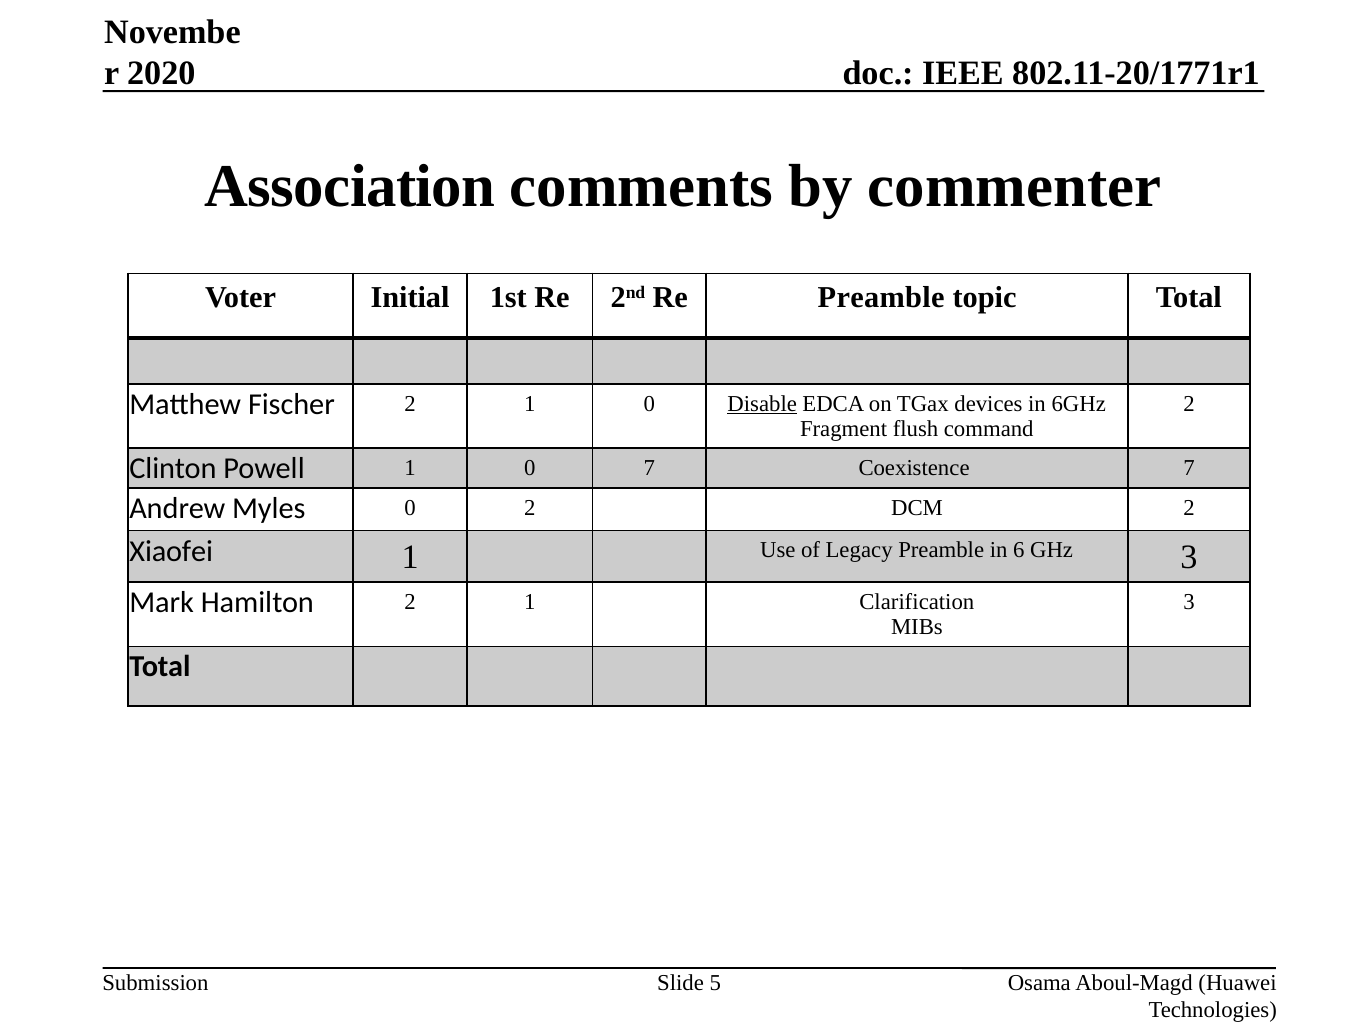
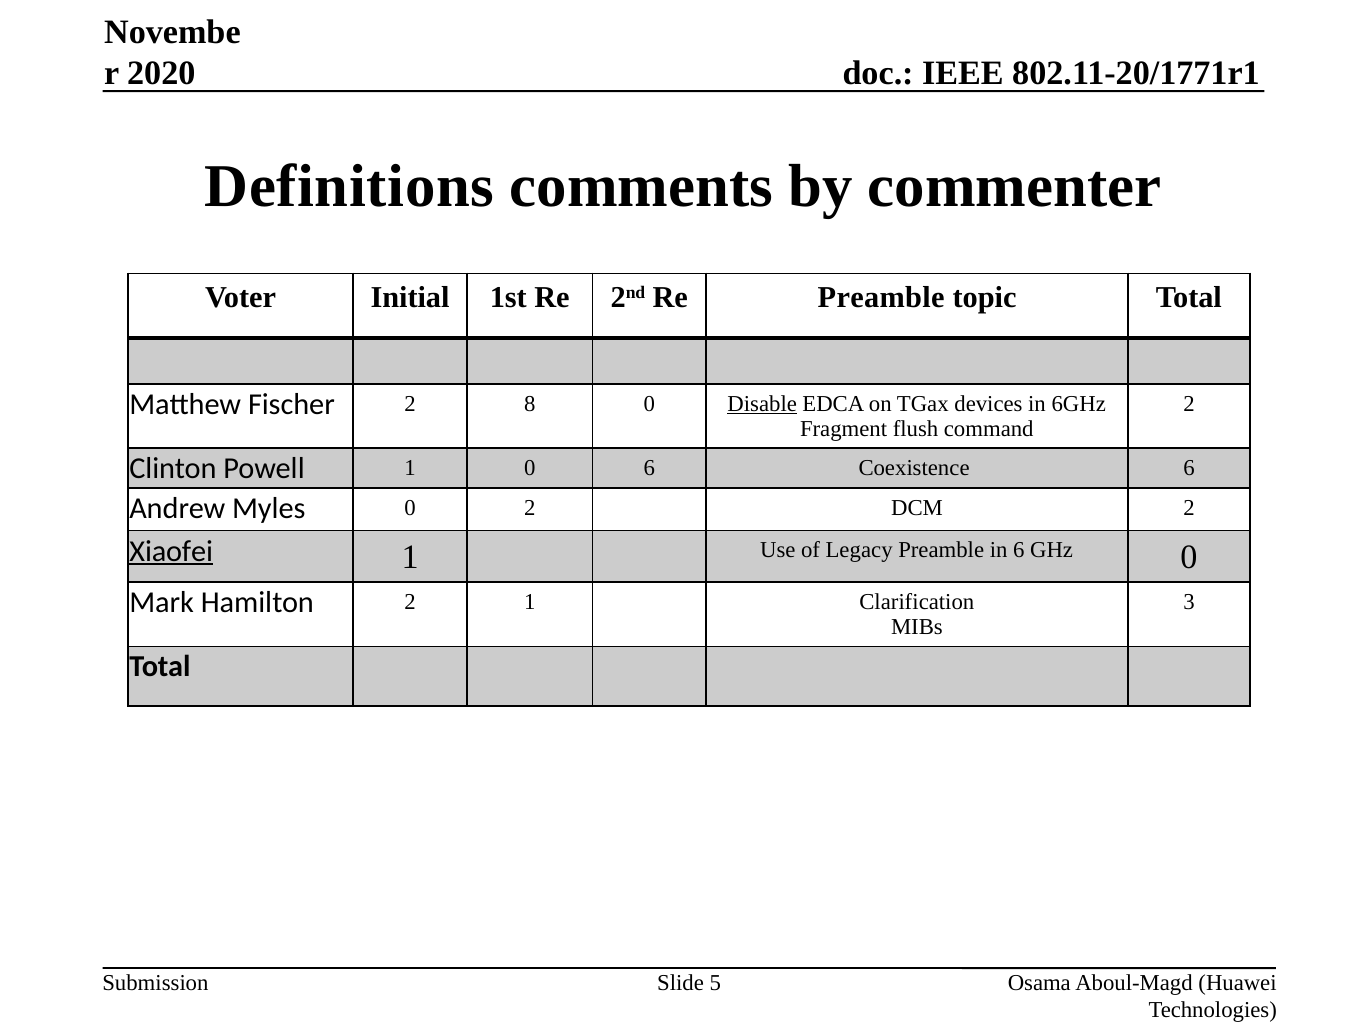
Association: Association -> Definitions
Fischer 2 1: 1 -> 8
0 7: 7 -> 6
Coexistence 7: 7 -> 6
Xiaofei underline: none -> present
GHz 3: 3 -> 0
